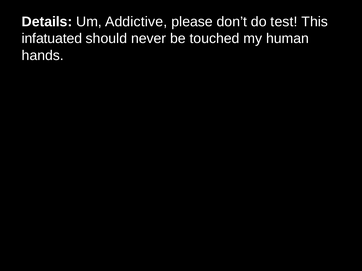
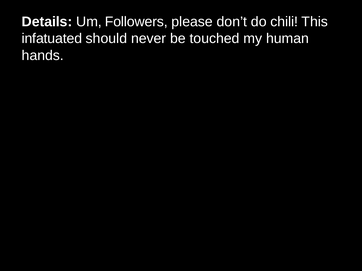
Addictive: Addictive -> Followers
test: test -> chili
